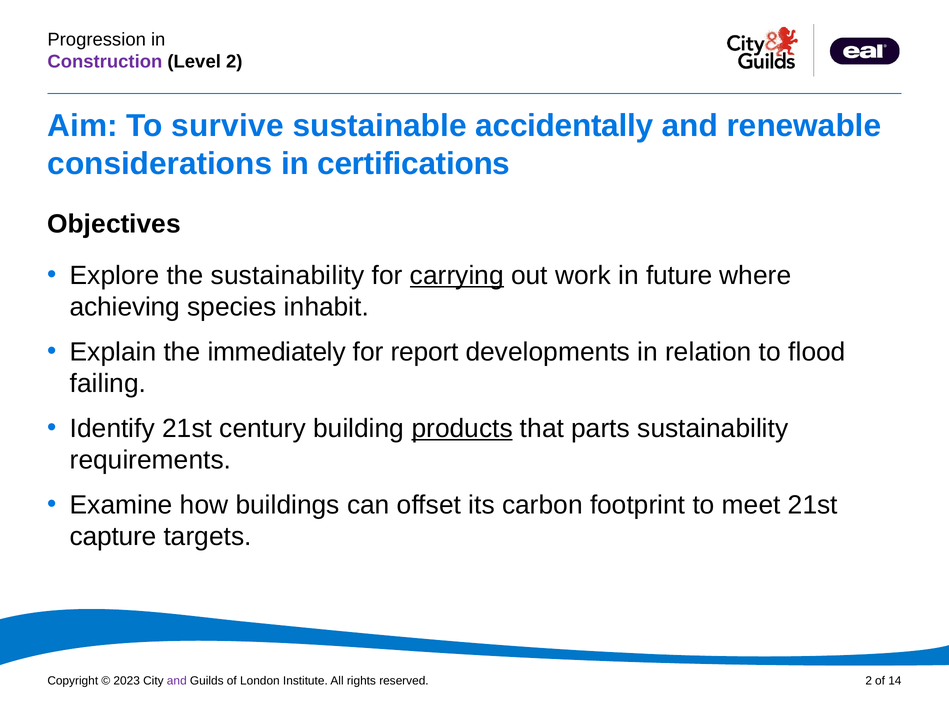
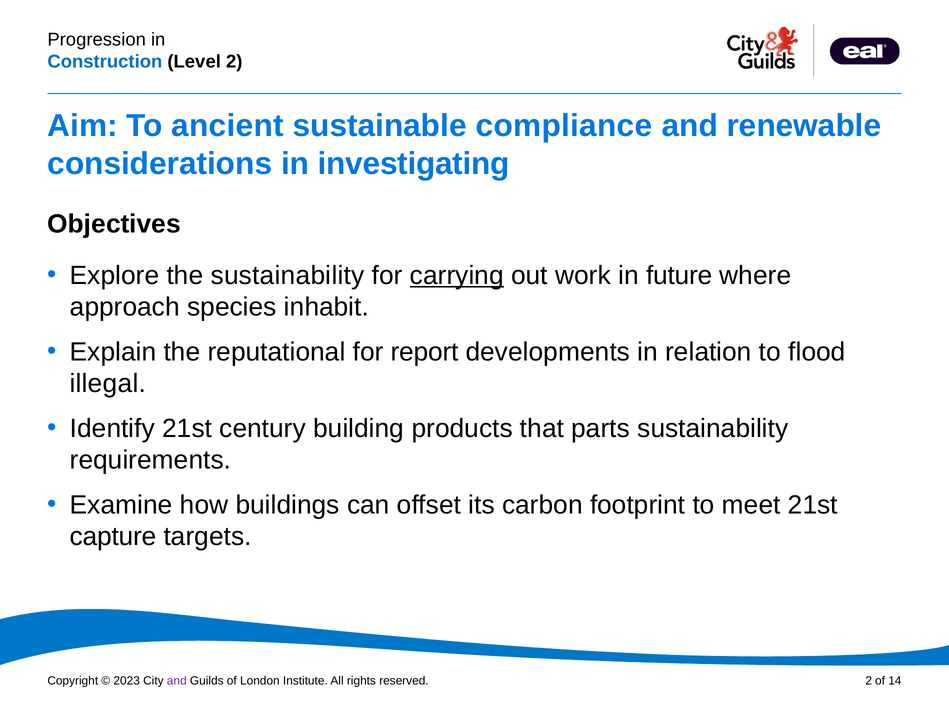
Construction colour: purple -> blue
survive: survive -> ancient
accidentally: accidentally -> compliance
certifications: certifications -> investigating
achieving: achieving -> approach
immediately: immediately -> reputational
failing: failing -> illegal
products underline: present -> none
